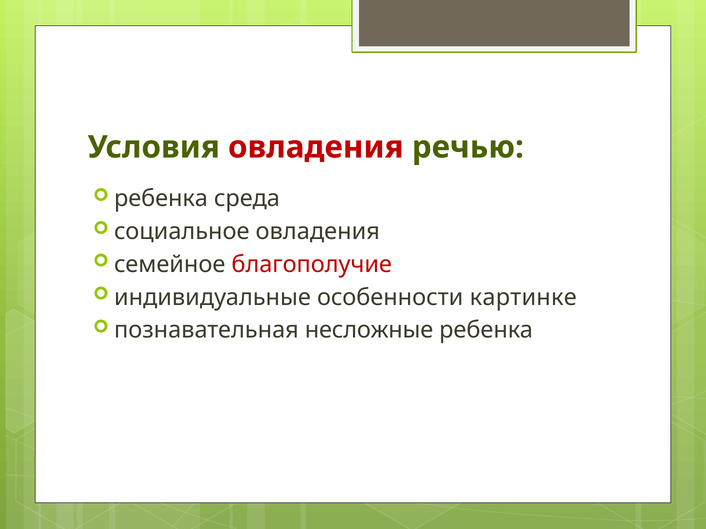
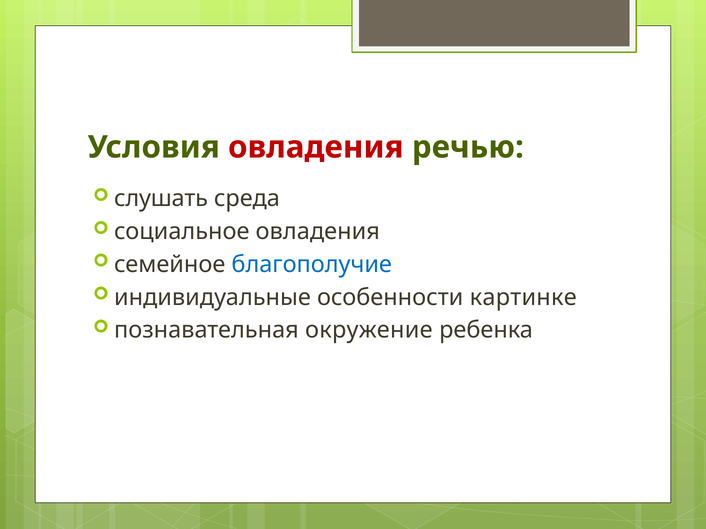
ребенка at (161, 199): ребенка -> слушать
благополучие colour: red -> blue
несложные: несложные -> окружение
